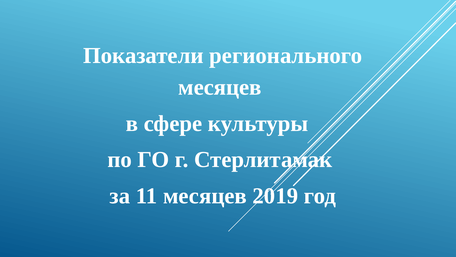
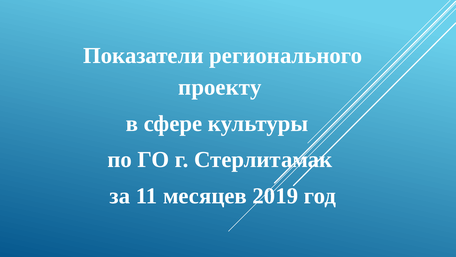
месяцев at (220, 87): месяцев -> проекту
